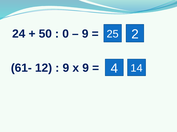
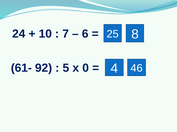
50: 50 -> 10
0: 0 -> 7
9 at (85, 34): 9 -> 6
2: 2 -> 8
14: 14 -> 46
12: 12 -> 92
9 at (66, 68): 9 -> 5
x 9: 9 -> 0
